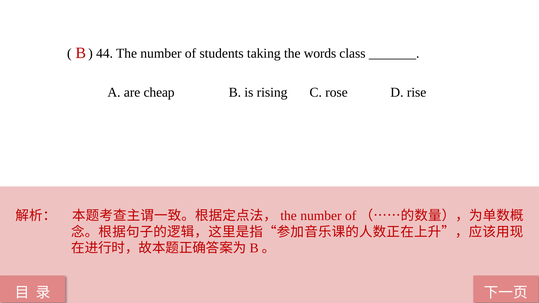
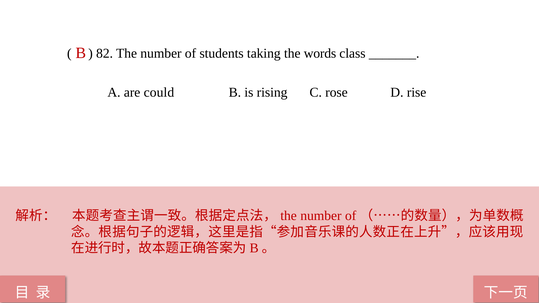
44: 44 -> 82
cheap: cheap -> could
